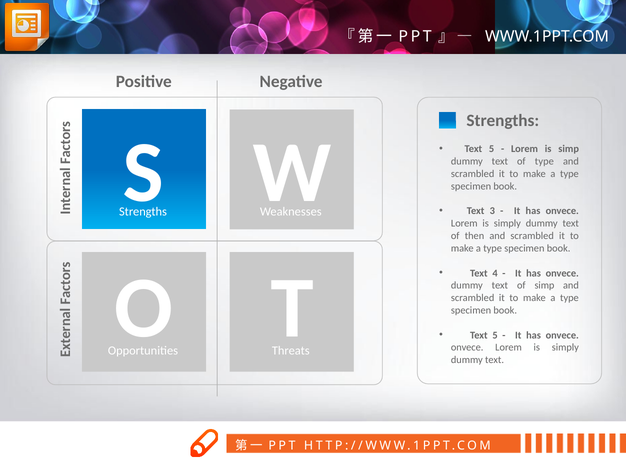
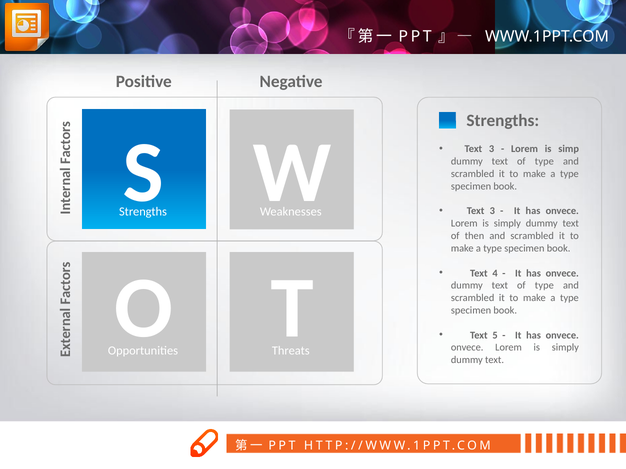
5 at (492, 149): 5 -> 3
simp at (544, 286): simp -> type
